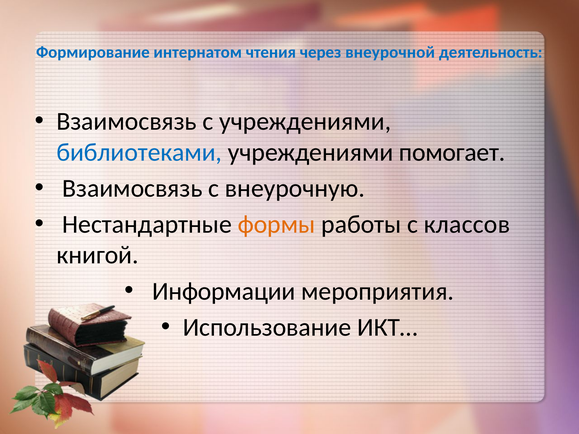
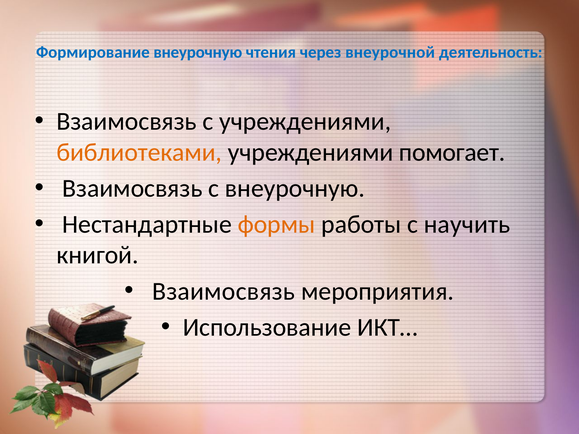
Формирование интернатом: интернатом -> внеурочную
библиотеками colour: blue -> orange
классов: классов -> научить
Информации at (224, 291): Информации -> Взаимосвязь
